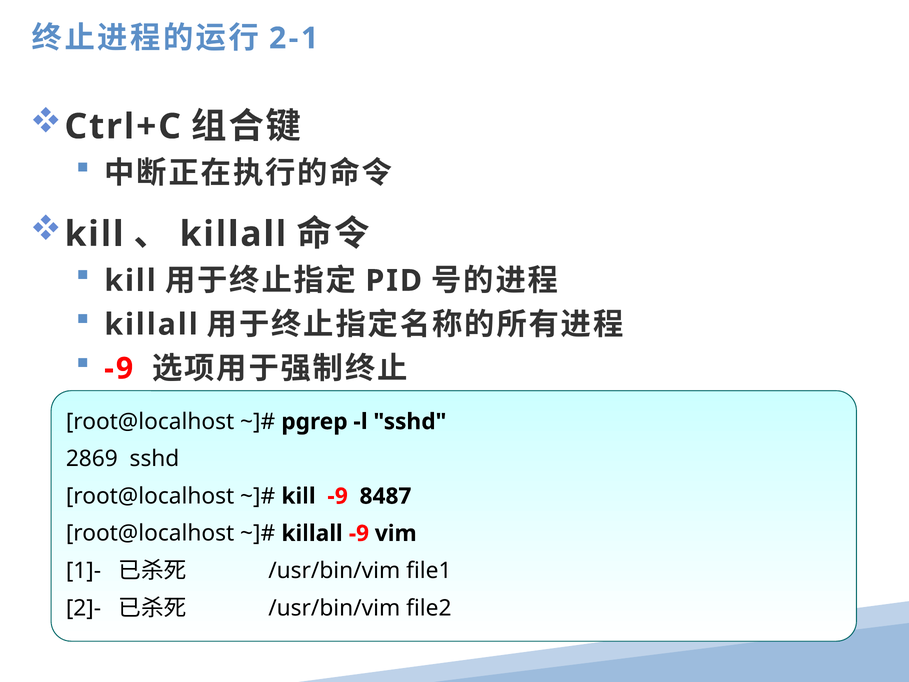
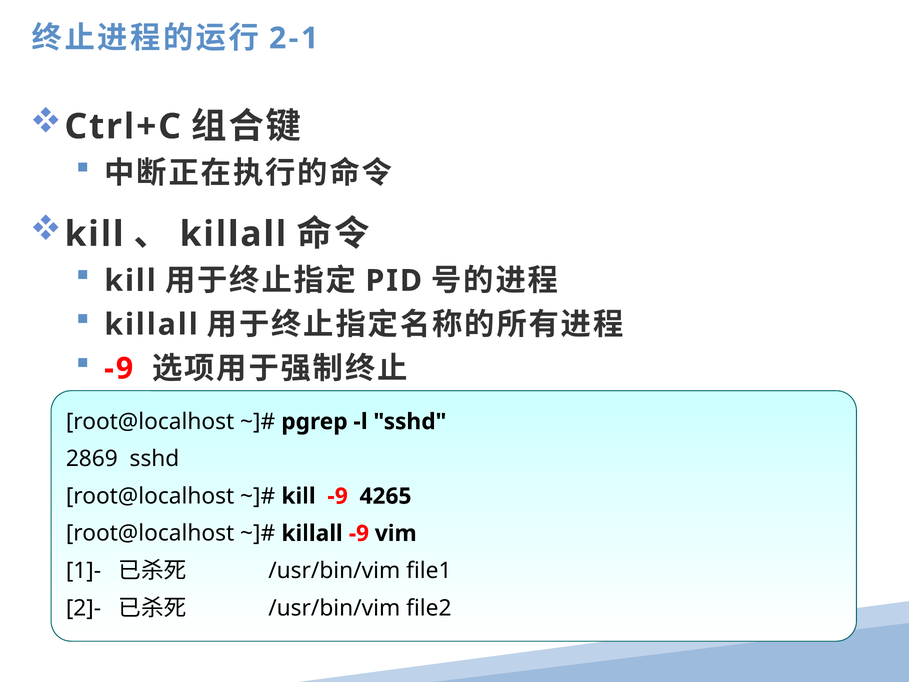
8487: 8487 -> 4265
